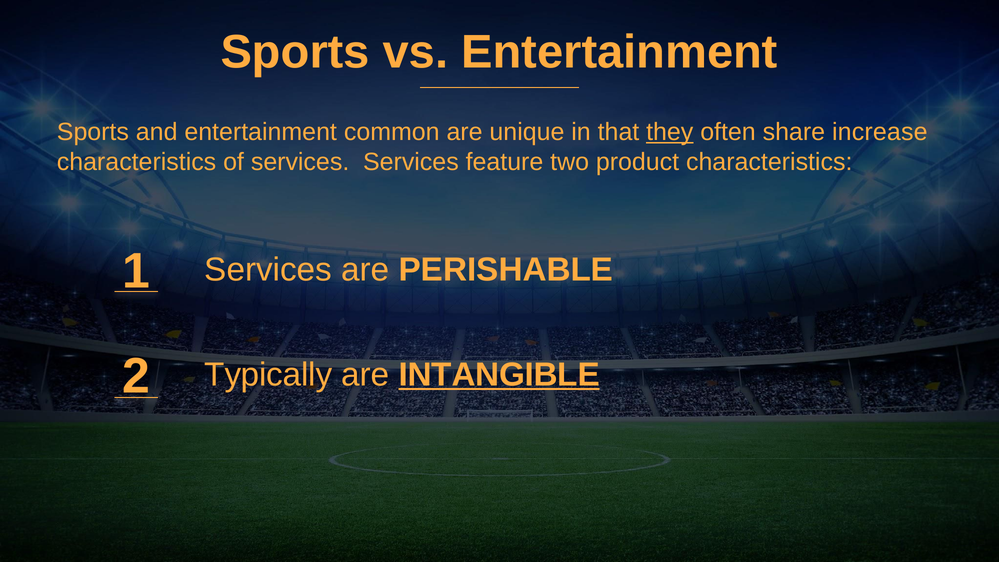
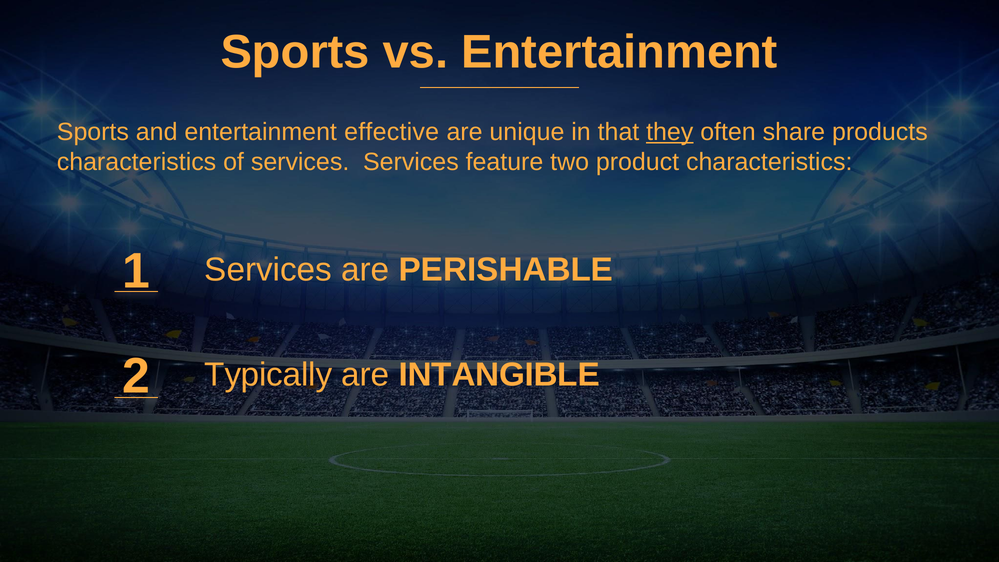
common: common -> effective
increase: increase -> products
INTANGIBLE underline: present -> none
